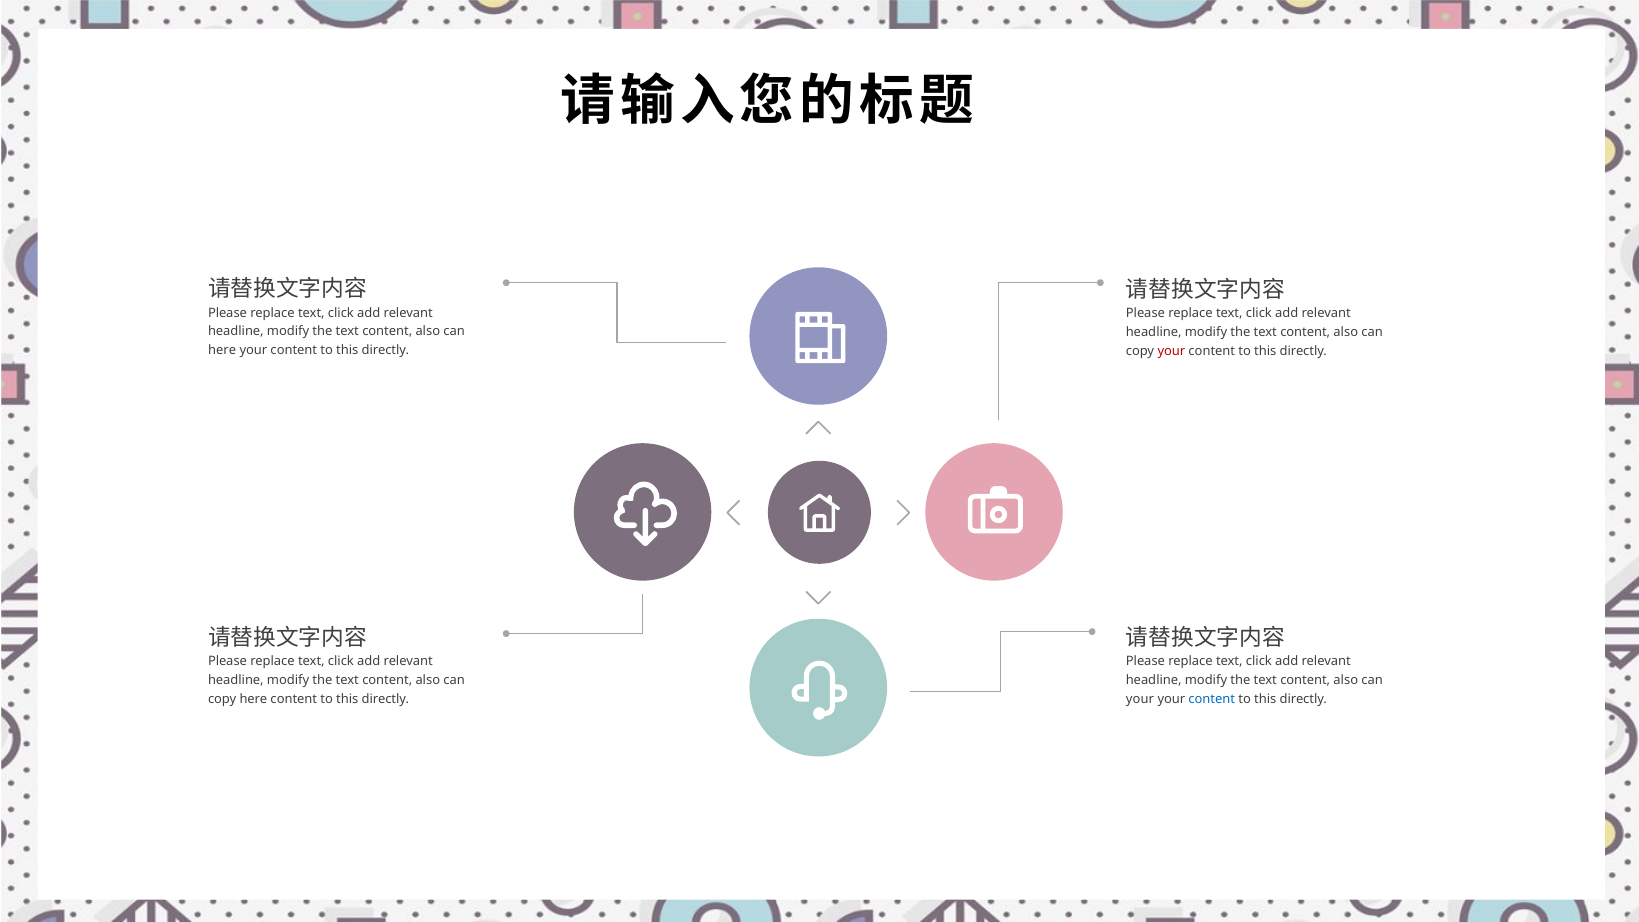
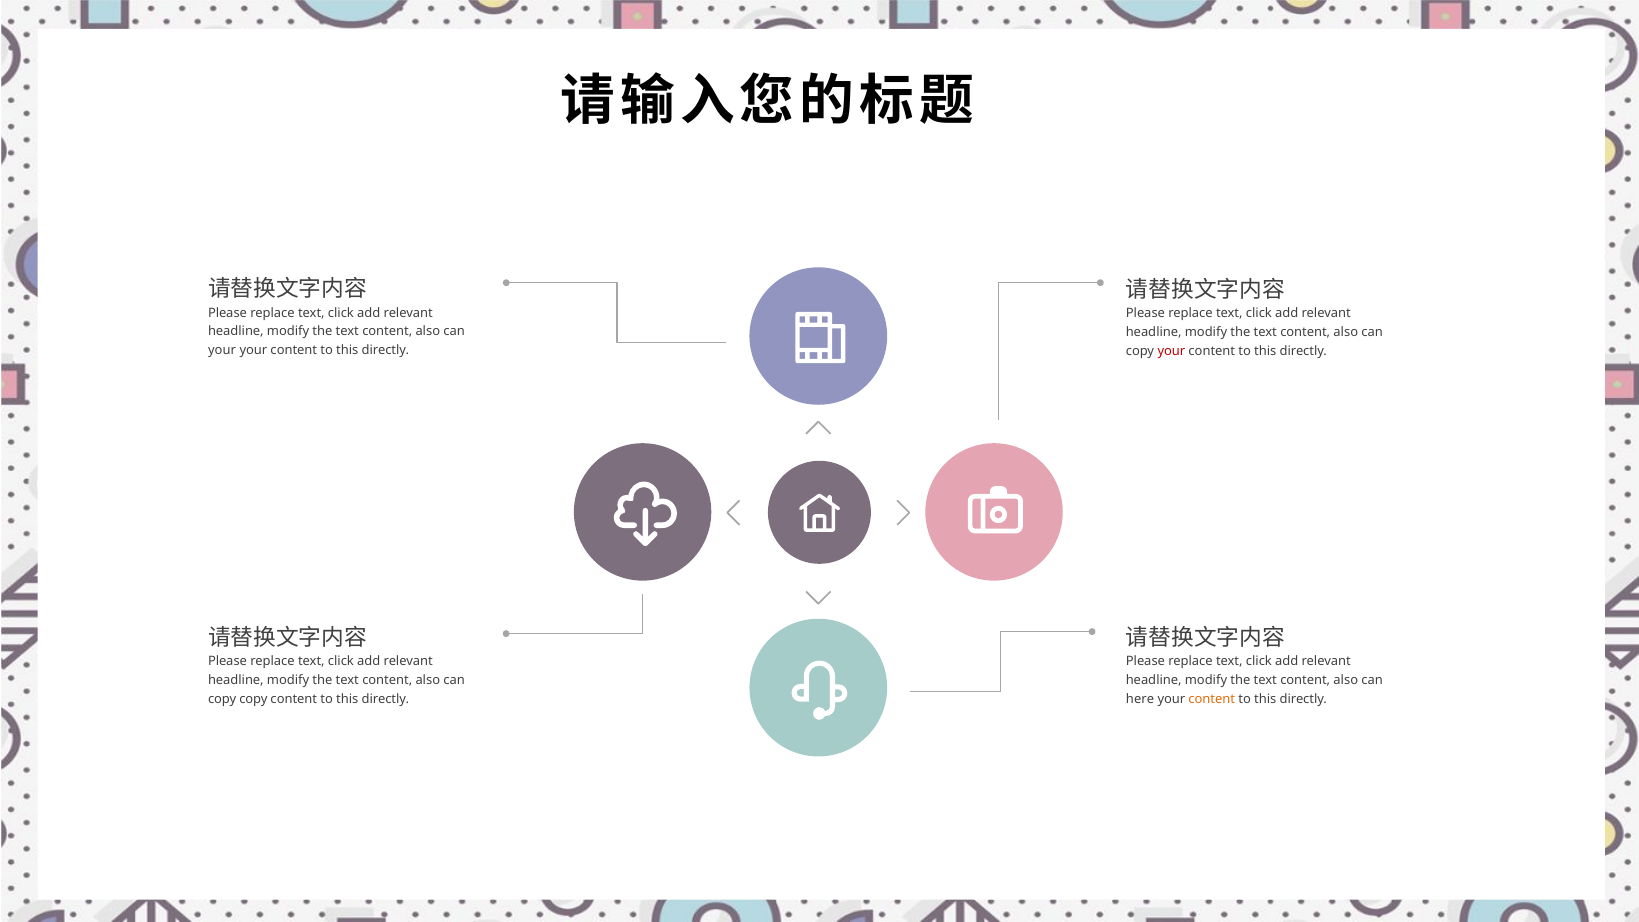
here at (222, 350): here -> your
copy here: here -> copy
your at (1140, 699): your -> here
content at (1212, 699) colour: blue -> orange
